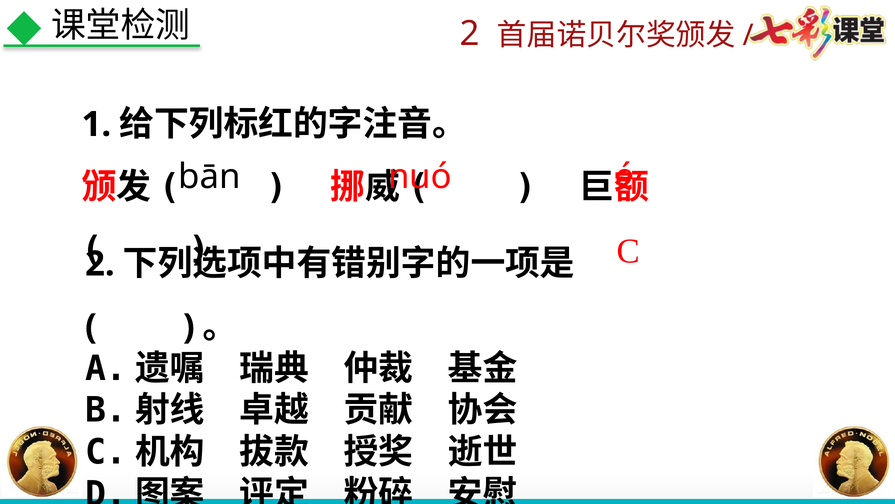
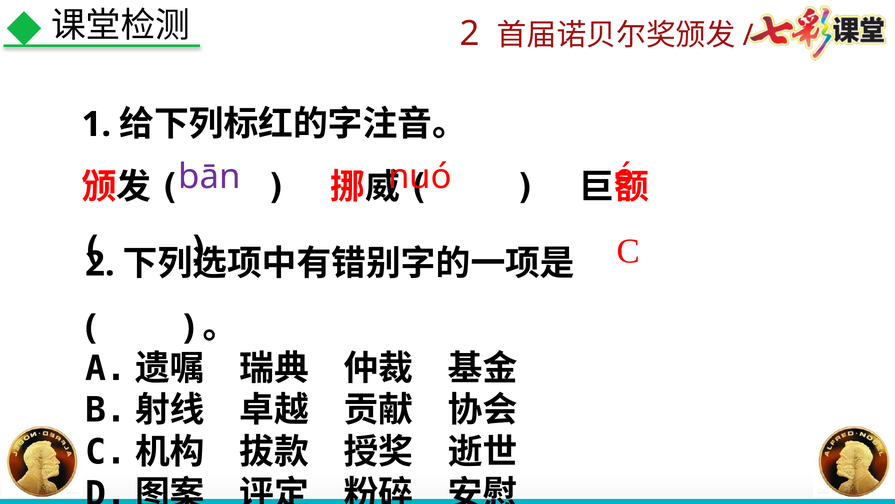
bān colour: black -> purple
